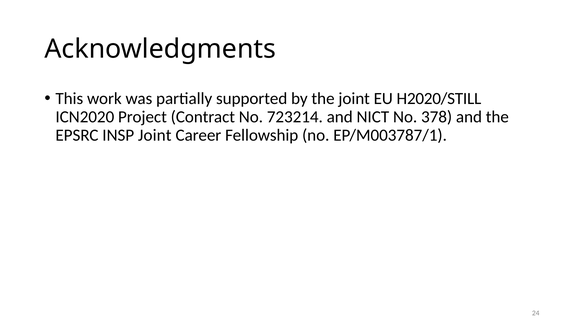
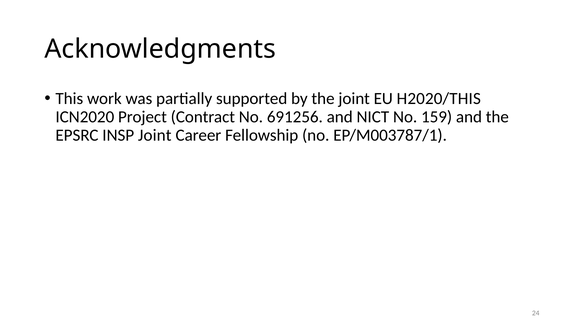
H2020/STILL: H2020/STILL -> H2020/THIS
723214: 723214 -> 691256
378: 378 -> 159
